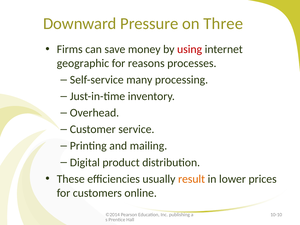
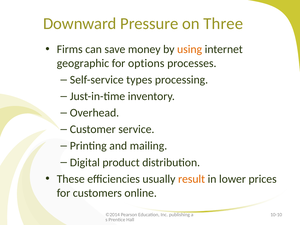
using colour: red -> orange
reasons: reasons -> options
many: many -> types
